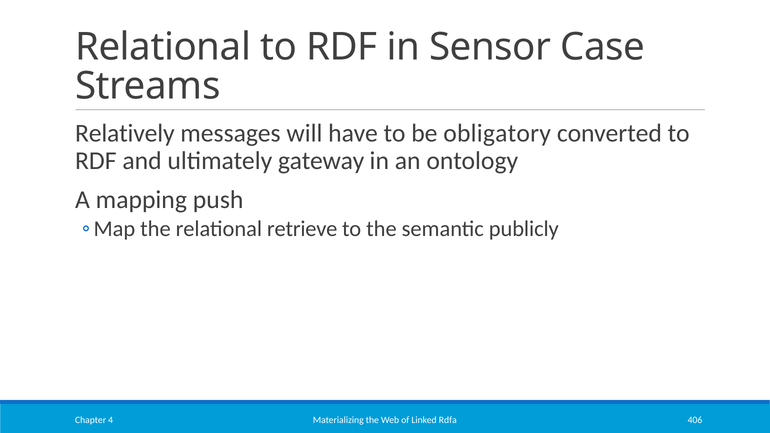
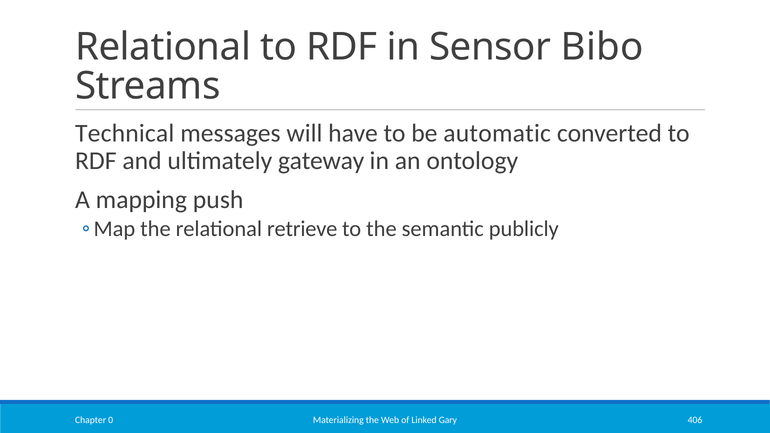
Case: Case -> Bibo
Relatively: Relatively -> Technical
obligatory: obligatory -> automatic
Rdfa: Rdfa -> Gary
4: 4 -> 0
